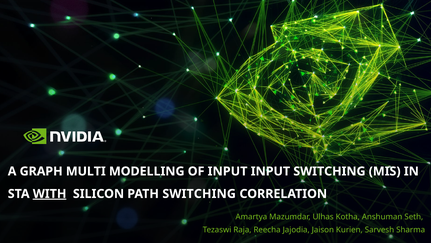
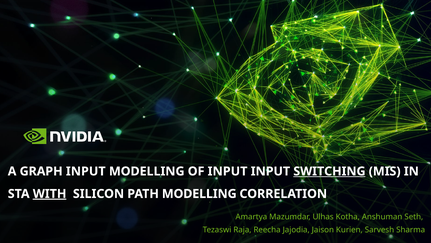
GRAPH MULTI: MULTI -> INPUT
SWITCHING at (329, 171) underline: none -> present
PATH SWITCHING: SWITCHING -> MODELLING
